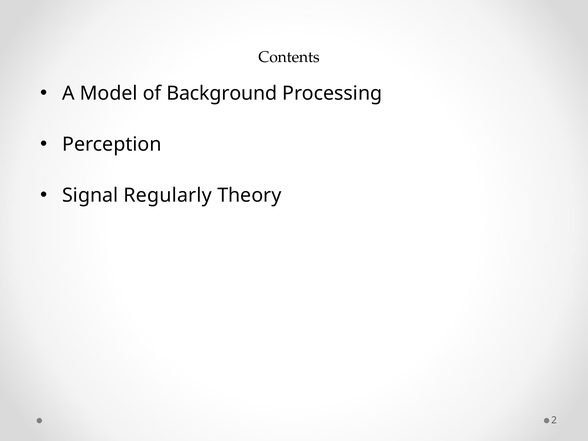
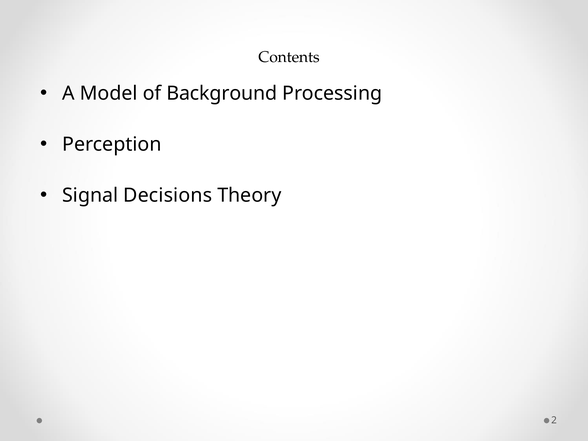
Regularly: Regularly -> Decisions
